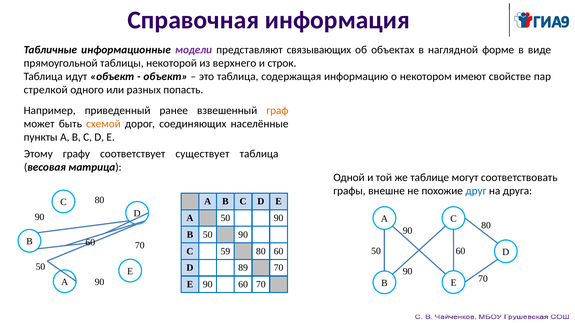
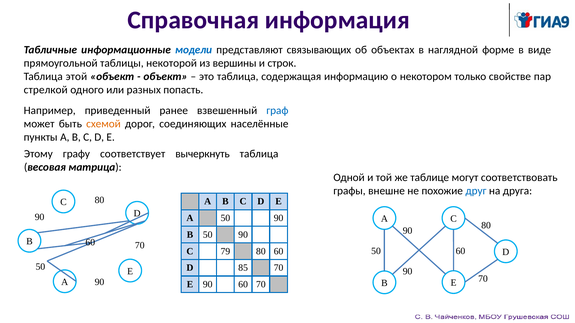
модели colour: purple -> blue
верхнего: верхнего -> вершины
идут: идут -> этой
имеют: имеют -> только
граф colour: orange -> blue
существует: существует -> вычеркнуть
59: 59 -> 79
89: 89 -> 85
